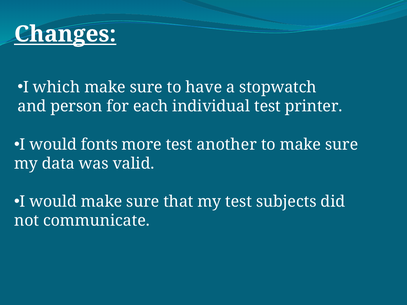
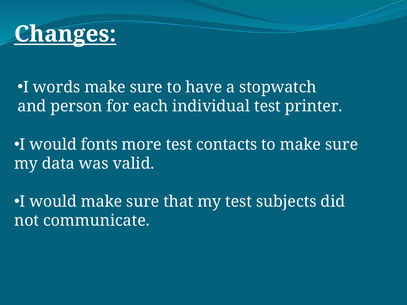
which: which -> words
another: another -> contacts
